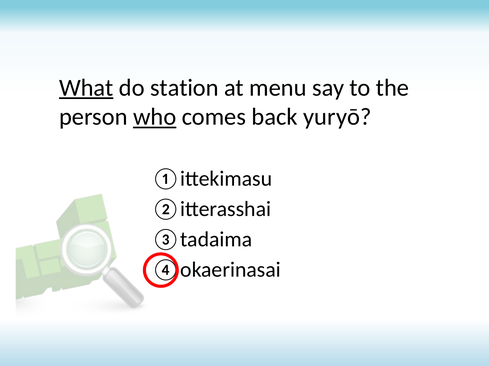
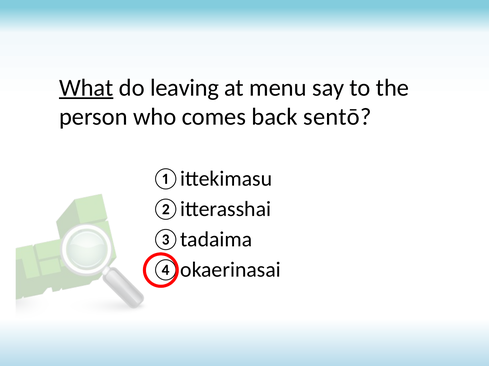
station: station -> leaving
who underline: present -> none
yuryō: yuryō -> sentō
